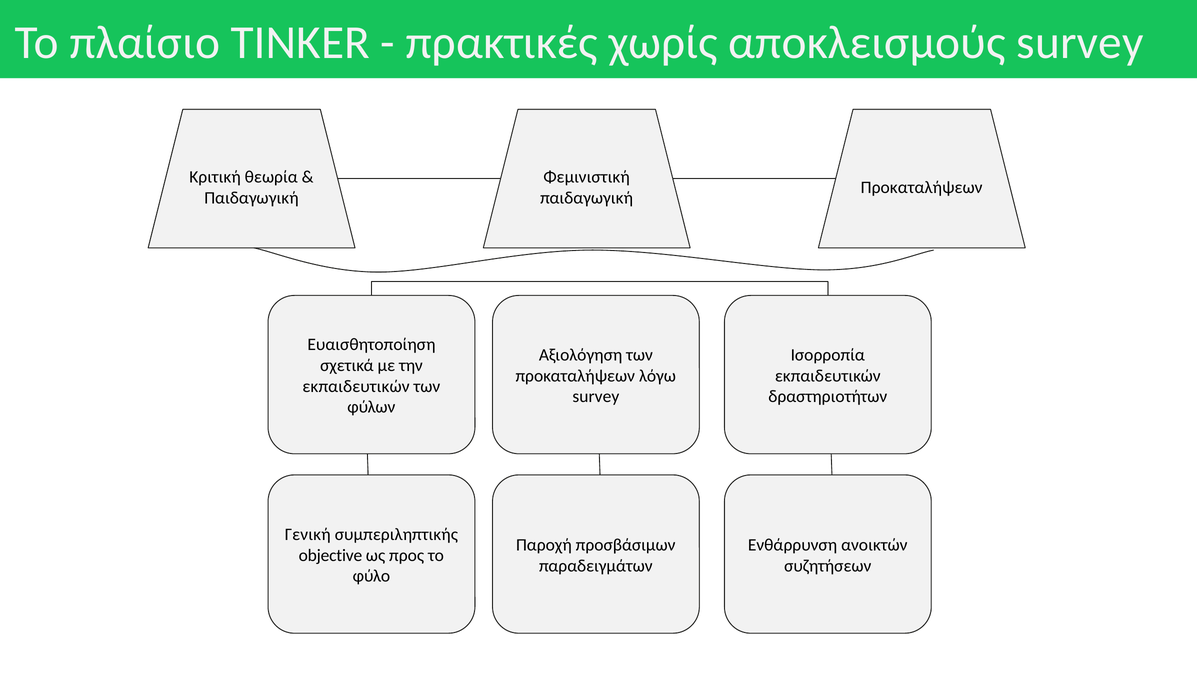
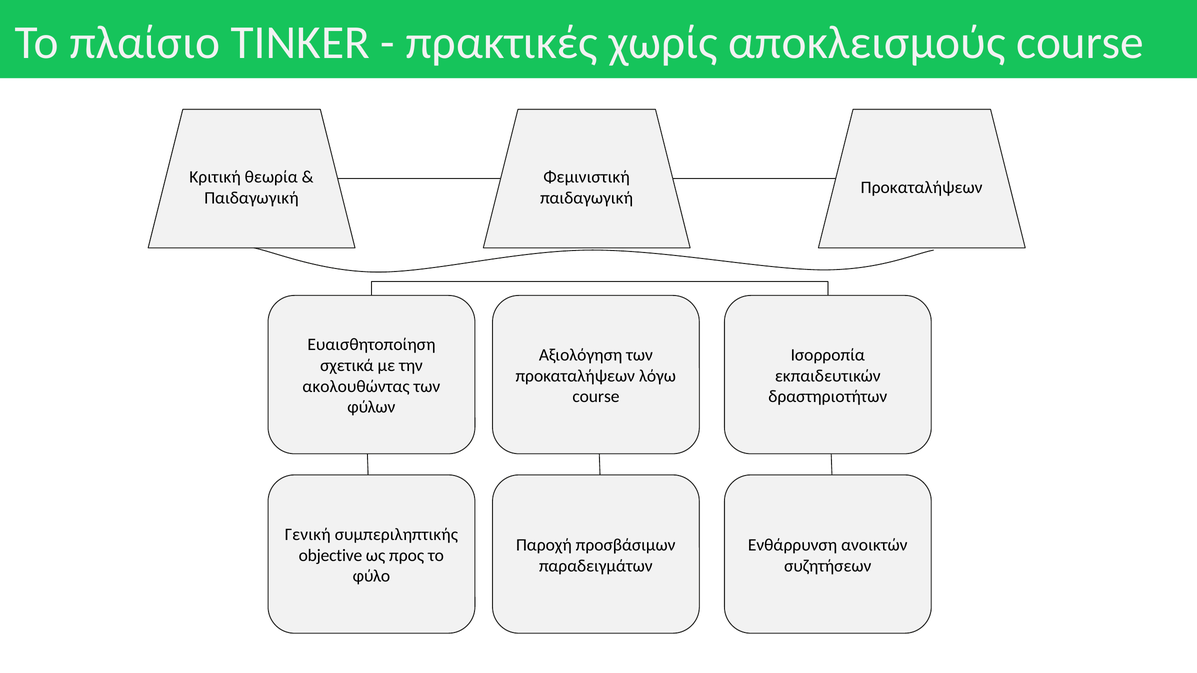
αποκλεισμούς survey: survey -> course
εκπαιδευτικών at (356, 386): εκπαιδευτικών -> ακολουθώντας
survey at (596, 397): survey -> course
